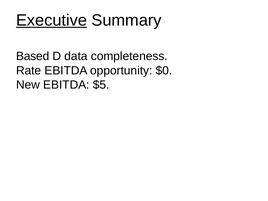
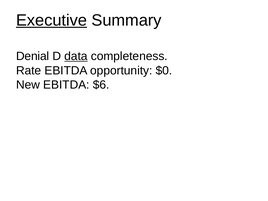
Based: Based -> Denial
data underline: none -> present
$5: $5 -> $6
